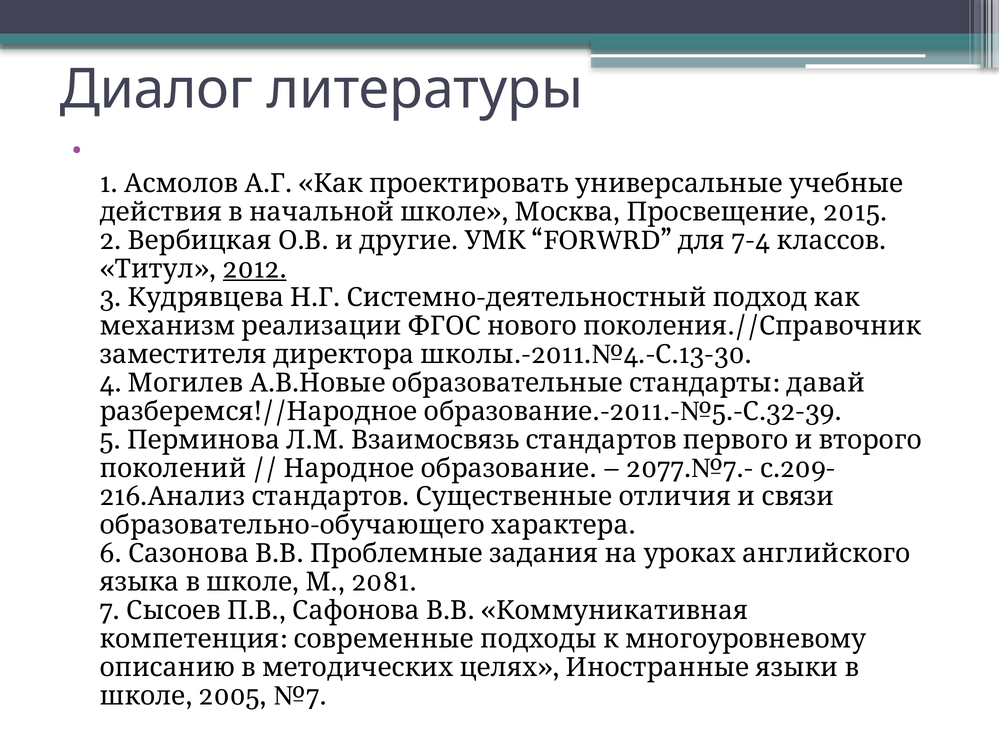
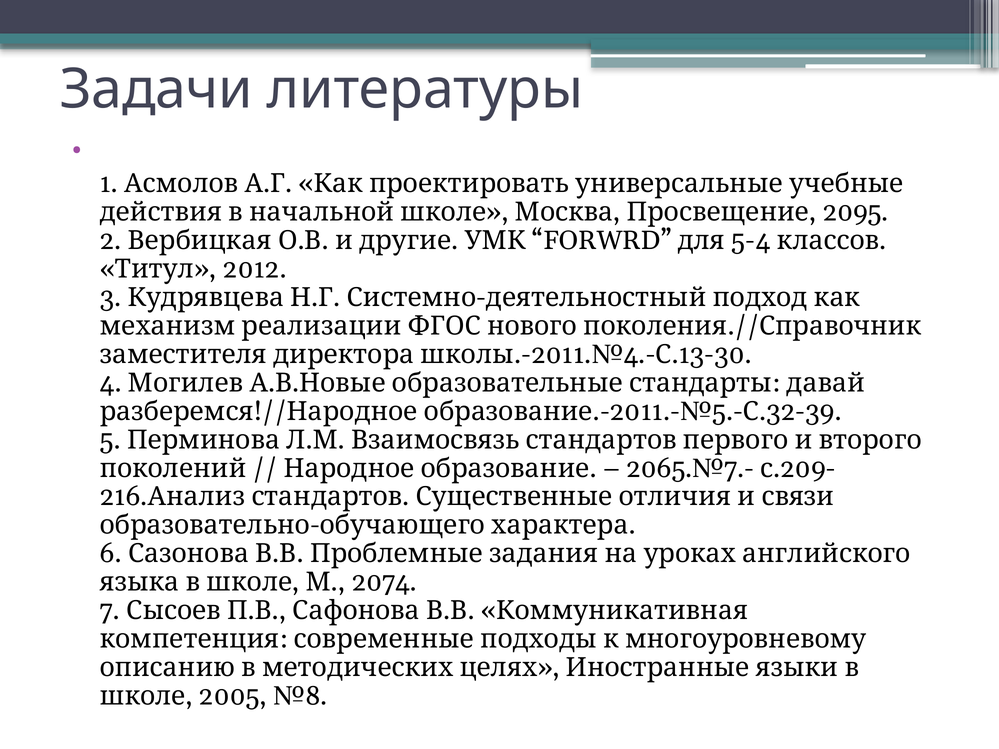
Диалог: Диалог -> Задачи
2015: 2015 -> 2095
7-4: 7-4 -> 5-4
2012 underline: present -> none
2077.№7.-: 2077.№7.- -> 2065.№7.-
2081: 2081 -> 2074
№7: №7 -> №8
